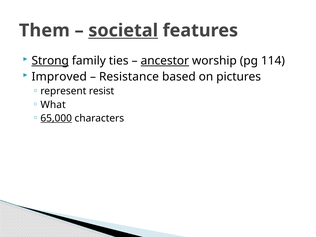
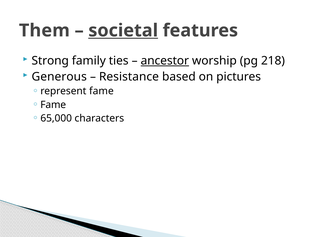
Strong underline: present -> none
114: 114 -> 218
Improved: Improved -> Generous
represent resist: resist -> fame
What at (53, 105): What -> Fame
65,000 underline: present -> none
